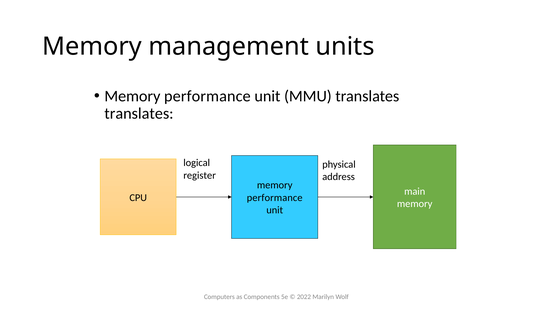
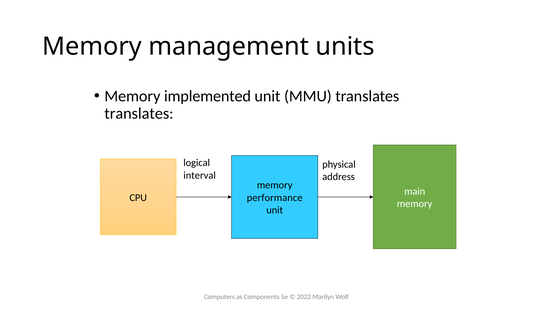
performance at (207, 96): performance -> implemented
register: register -> interval
